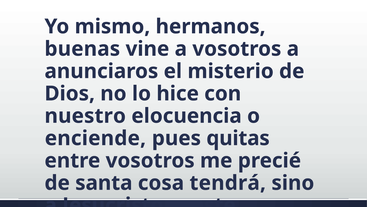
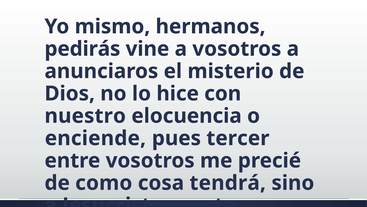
buenas: buenas -> pedirás
quitas: quitas -> tercer
santa: santa -> como
